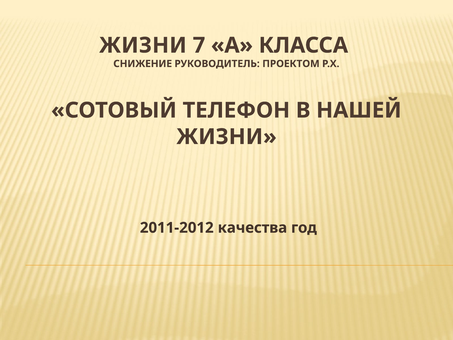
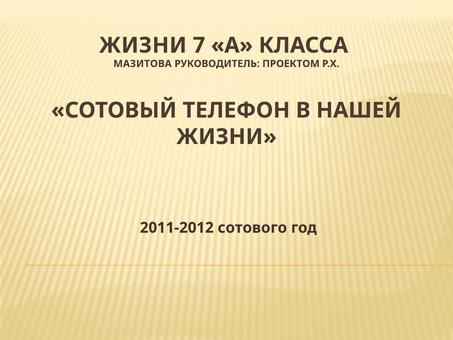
СНИЖЕНИЕ: СНИЖЕНИЕ -> МАЗИТОВА
качества: качества -> сотового
